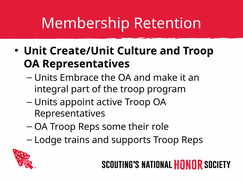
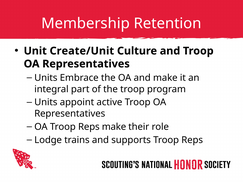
Reps some: some -> make
